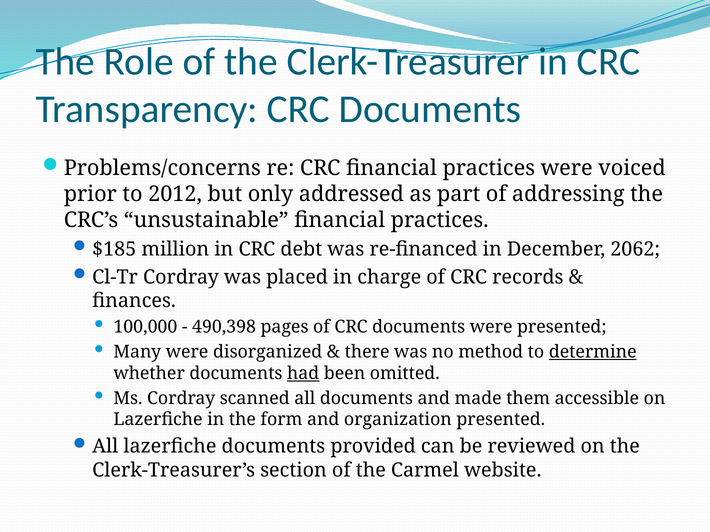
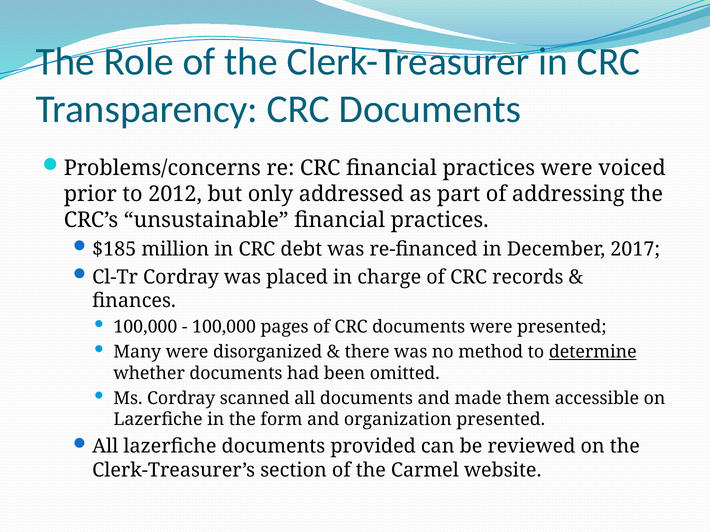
2062: 2062 -> 2017
490,398 at (224, 327): 490,398 -> 100,000
had underline: present -> none
